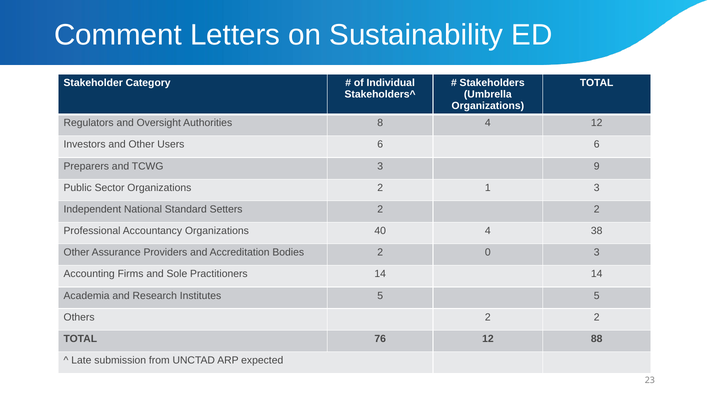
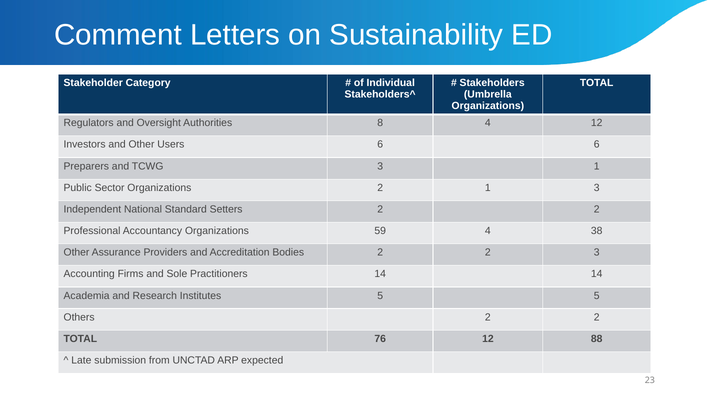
3 9: 9 -> 1
40: 40 -> 59
Bodies 2 0: 0 -> 2
